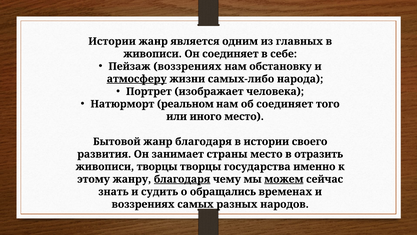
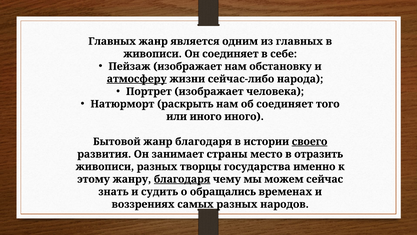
Истории at (112, 41): Истории -> Главных
Пейзаж воззрениях: воззрениях -> изображает
самых-либо: самых-либо -> сейчас-либо
реальном: реальном -> раскрыть
иного место: место -> иного
своего underline: none -> present
живописи творцы: творцы -> разных
можем underline: present -> none
